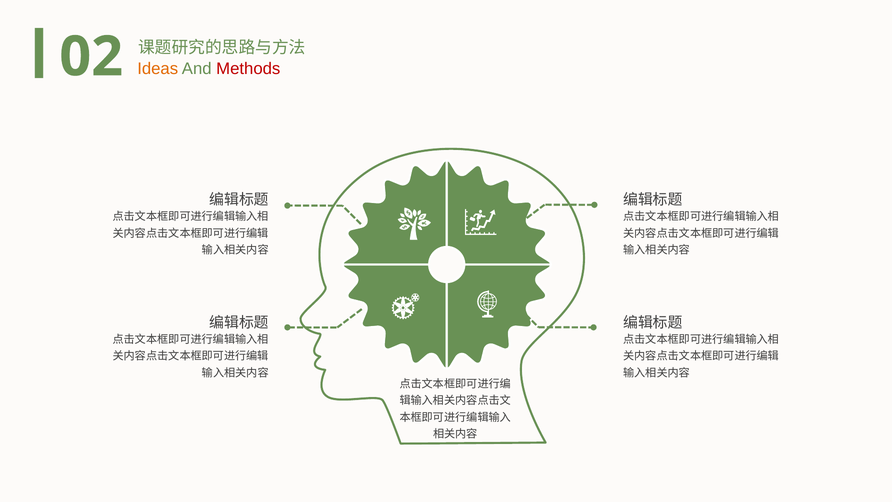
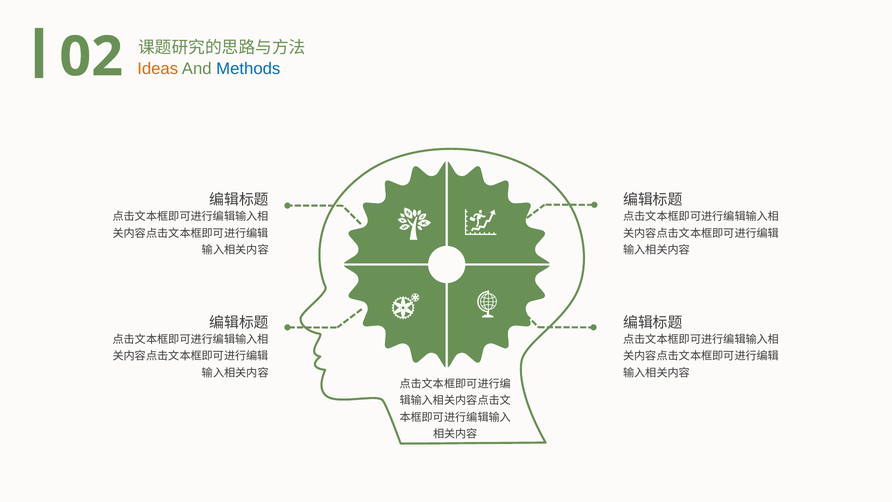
Methods colour: red -> blue
